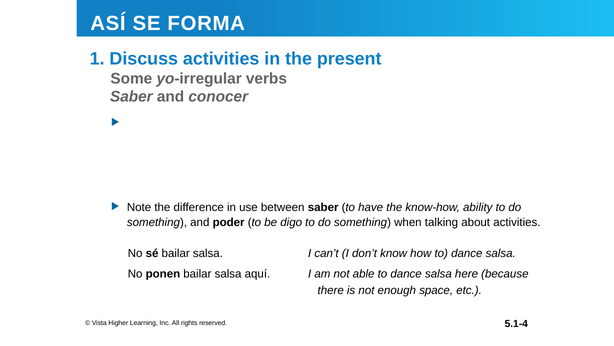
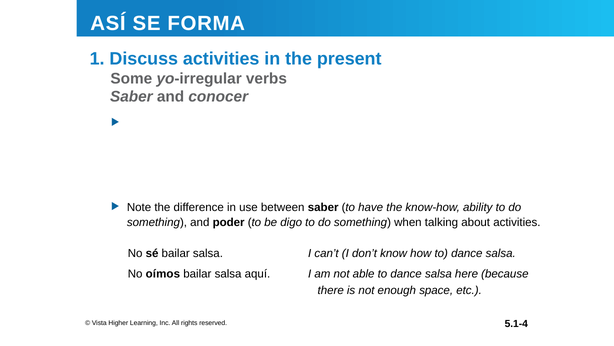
ponen: ponen -> oímos
